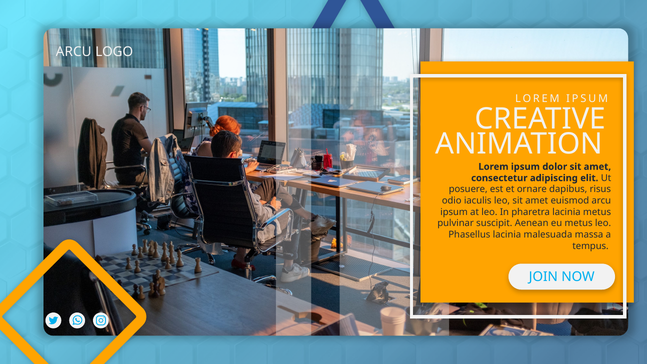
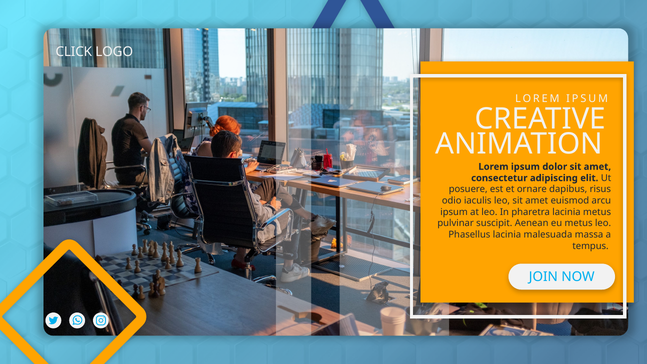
ARCU at (74, 52): ARCU -> CLICK
